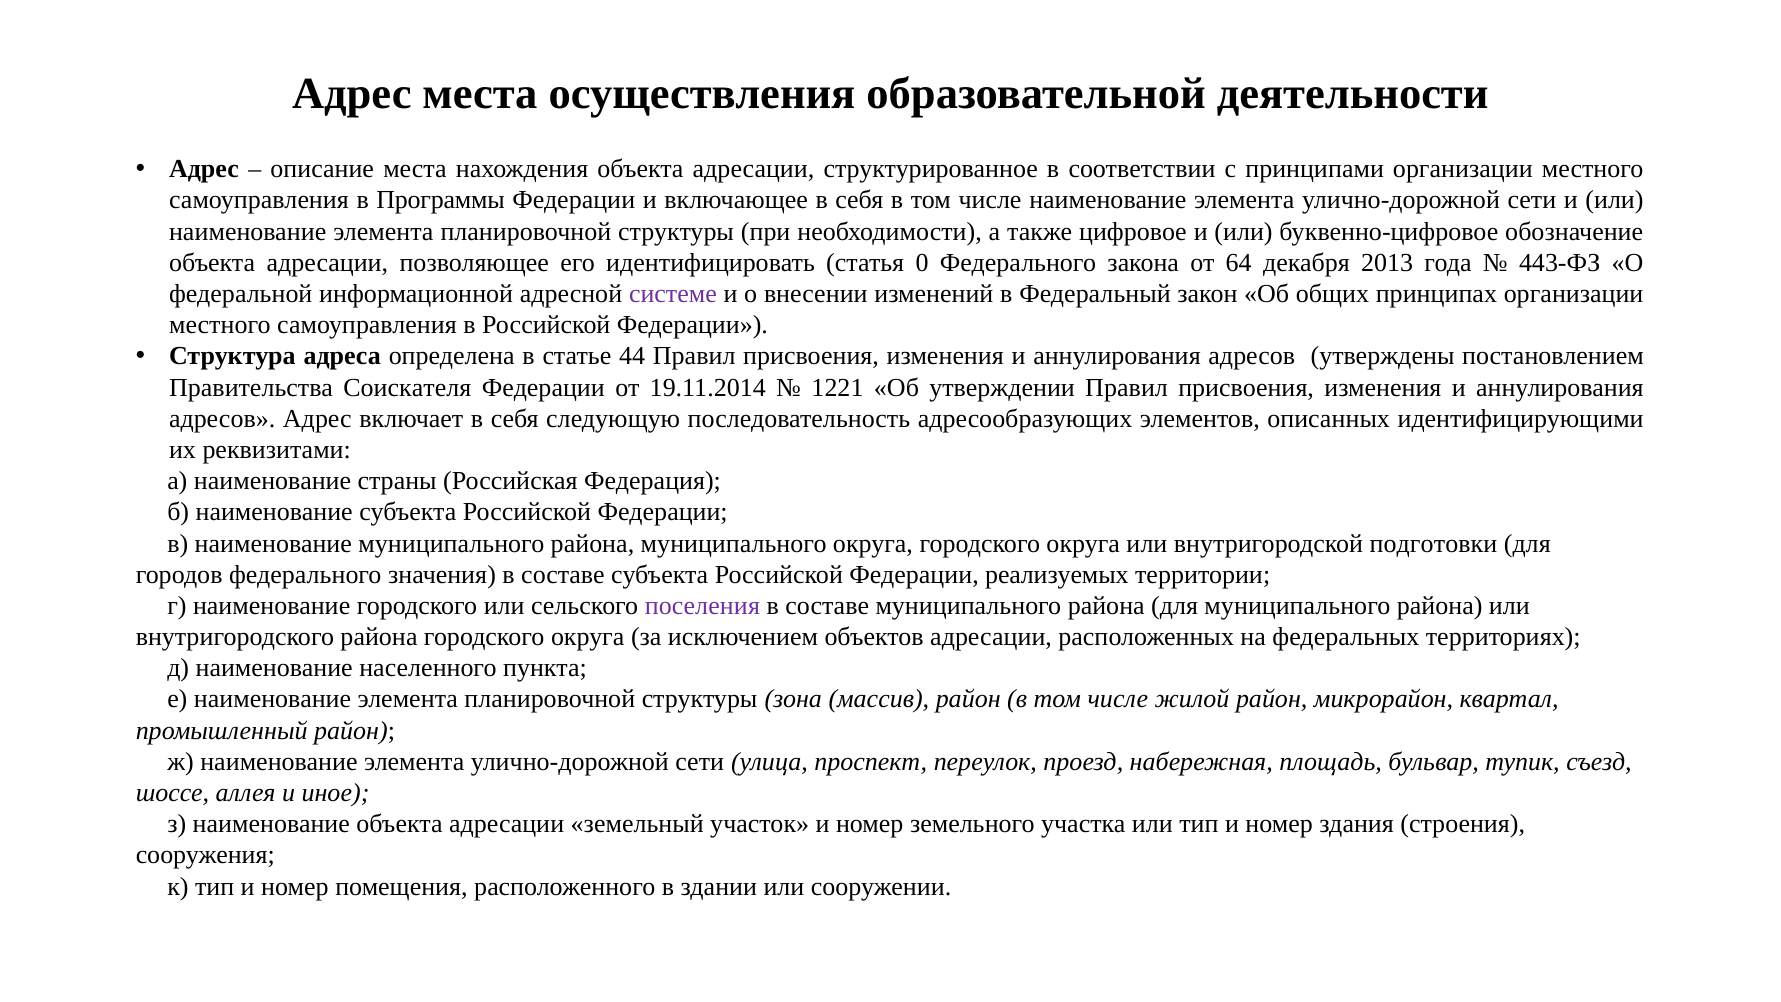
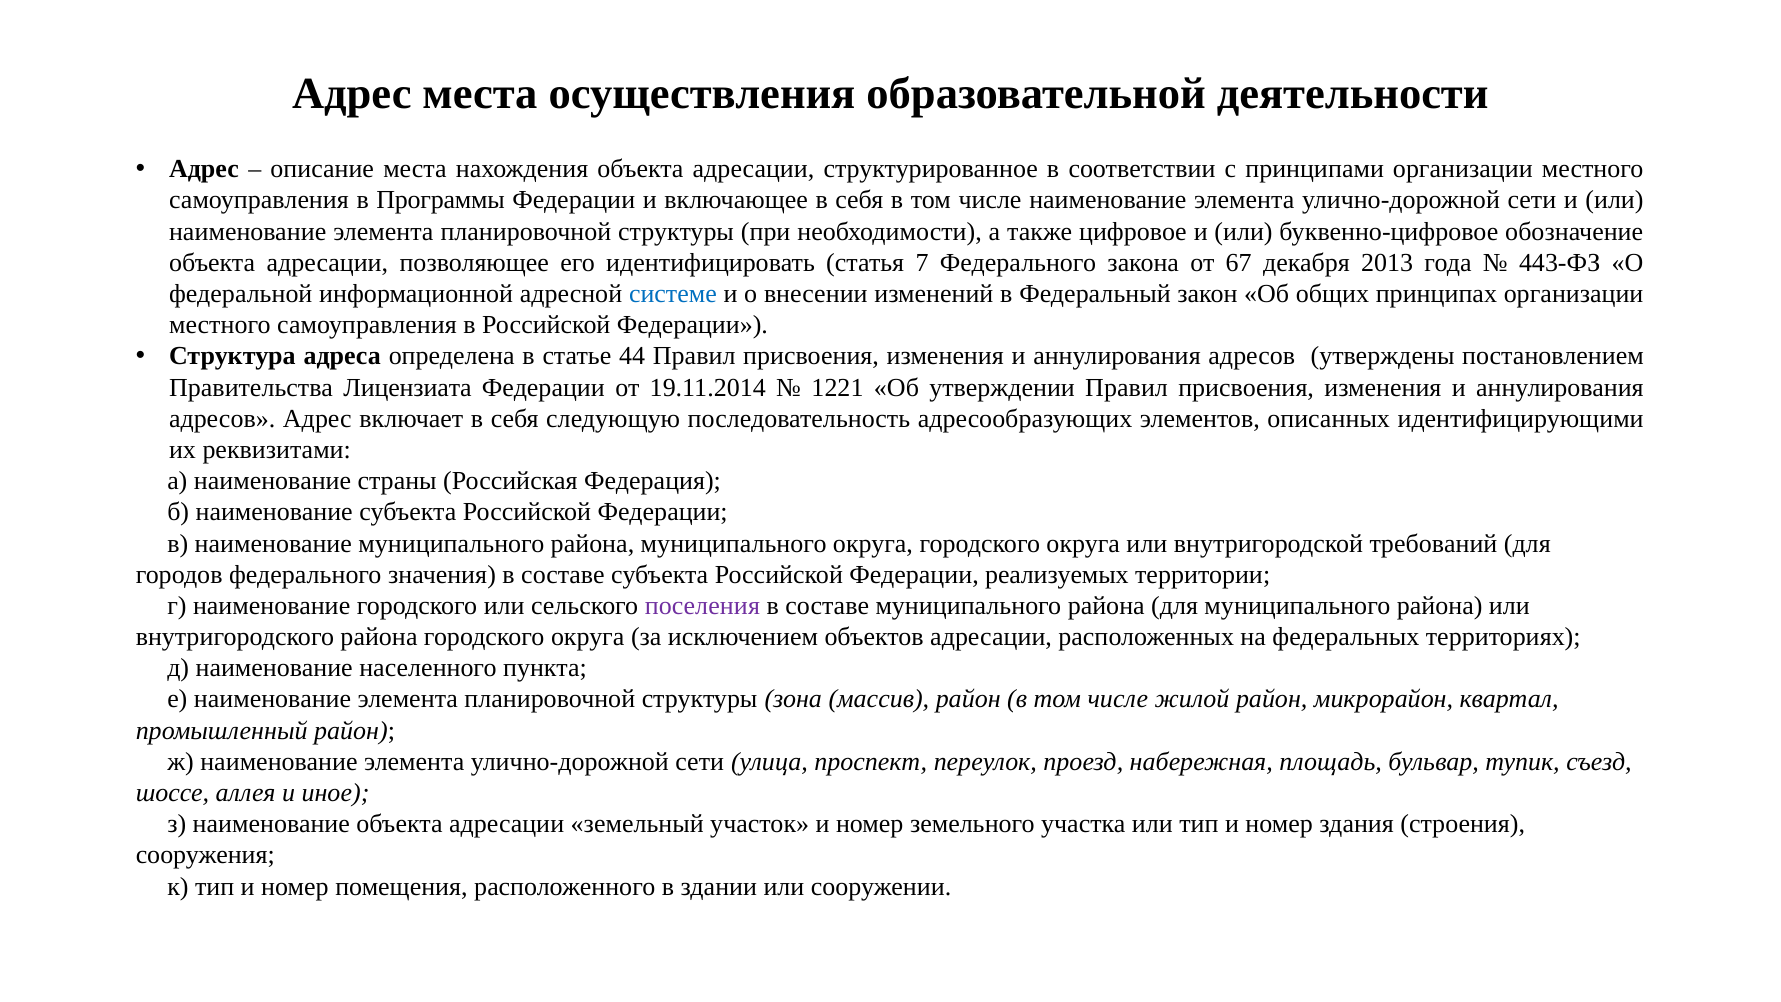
0: 0 -> 7
64: 64 -> 67
системе colour: purple -> blue
Соискателя: Соискателя -> Лицензиата
подготовки: подготовки -> требований
